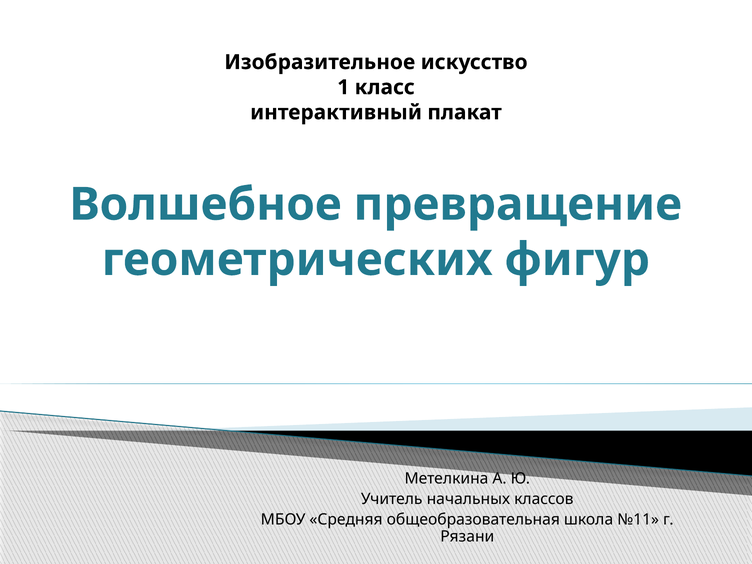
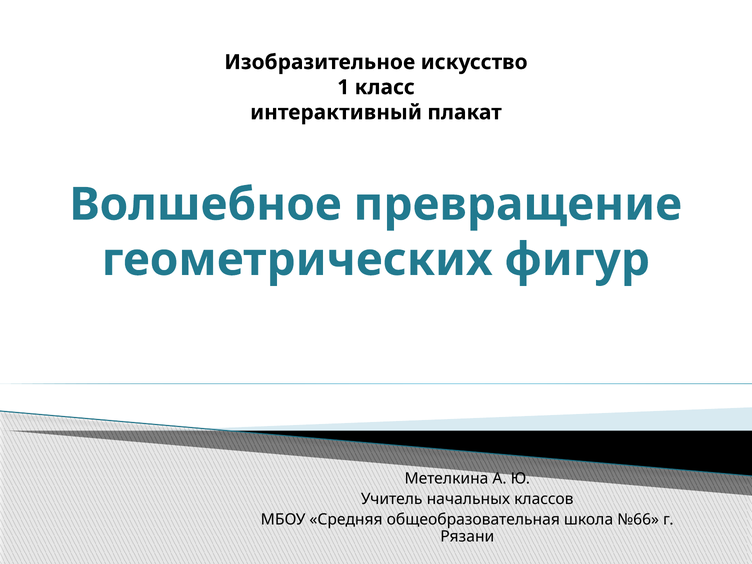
№11: №11 -> №66
